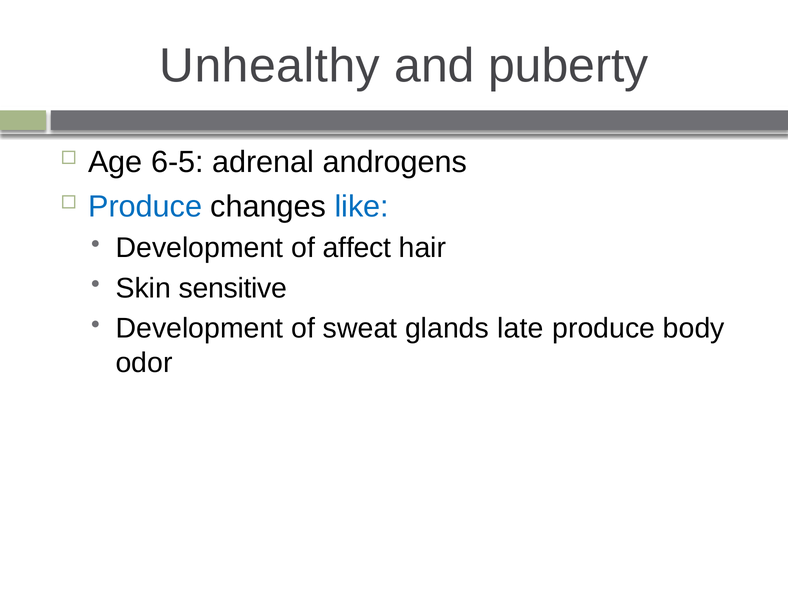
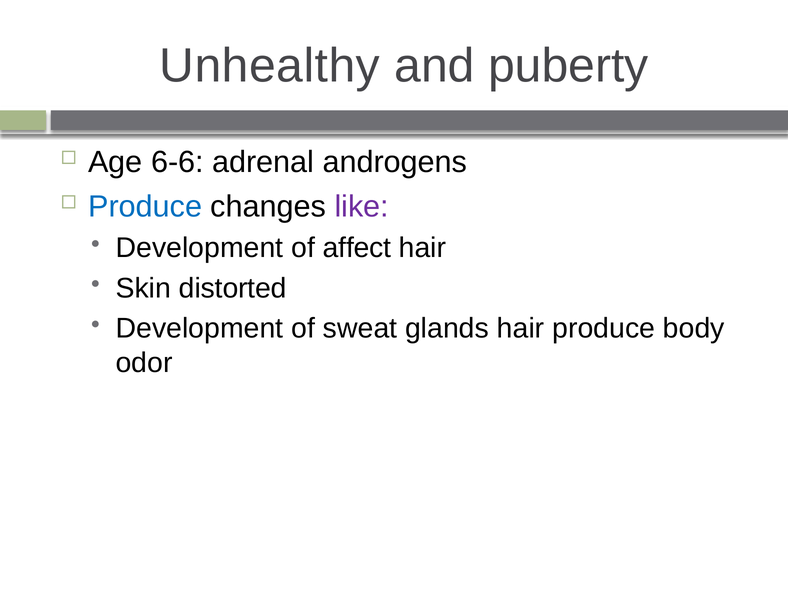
6-5: 6-5 -> 6-6
like colour: blue -> purple
sensitive: sensitive -> distorted
glands late: late -> hair
